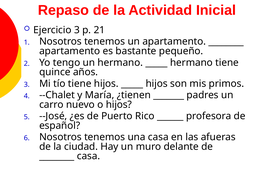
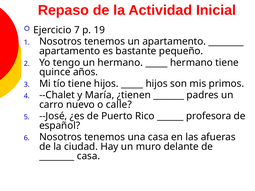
Ejercicio 3: 3 -> 7
21: 21 -> 19
o hijos: hijos -> calle
